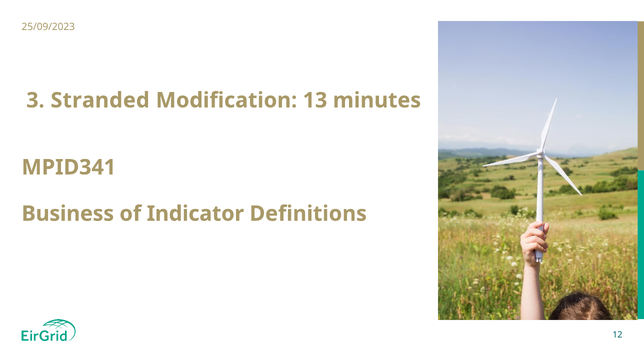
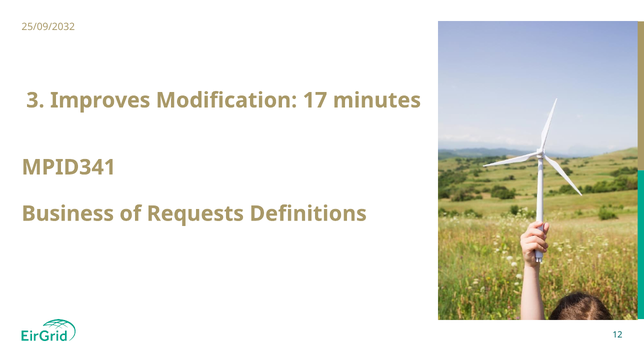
25/09/2023: 25/09/2023 -> 25/09/2032
Stranded: Stranded -> Improves
13: 13 -> 17
Indicator: Indicator -> Requests
